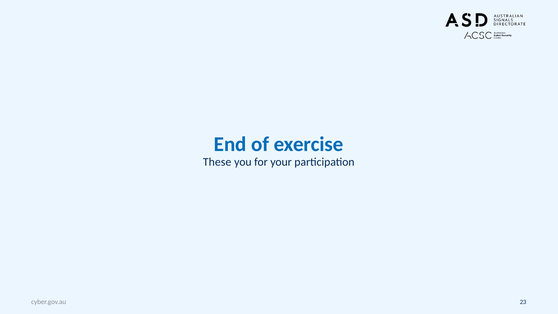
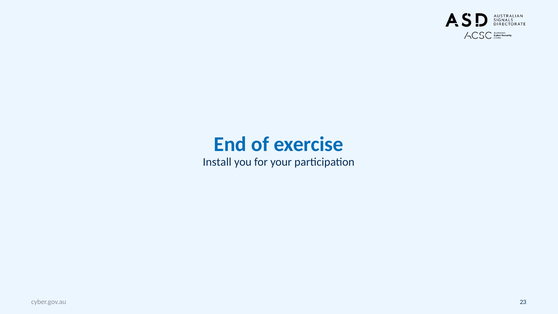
These: These -> Install
